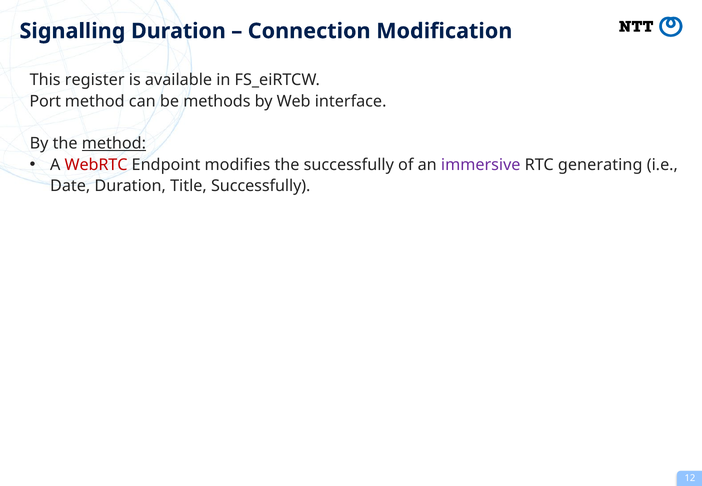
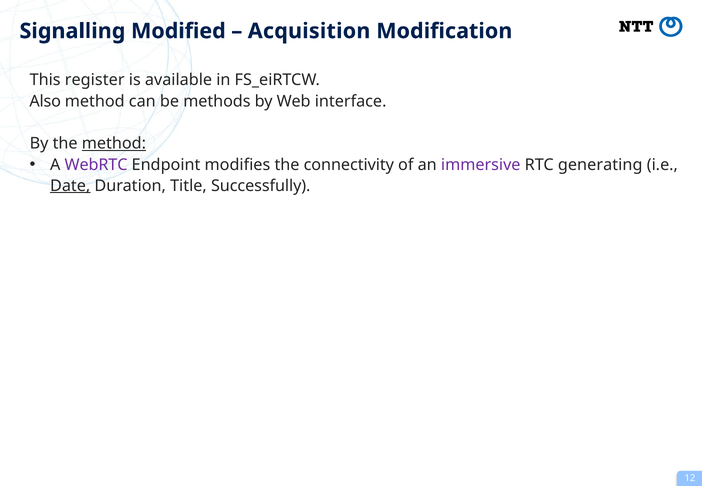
Signalling Duration: Duration -> Modified
Connection: Connection -> Acquisition
Port: Port -> Also
WebRTC colour: red -> purple
the successfully: successfully -> connectivity
Date underline: none -> present
